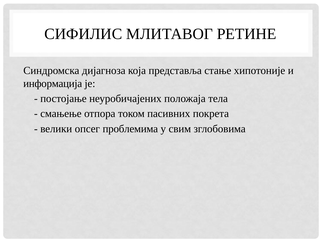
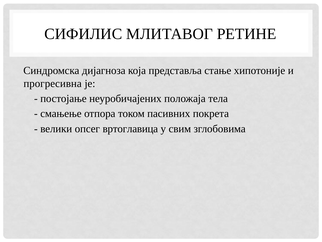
информација: информација -> прогресивна
проблемима: проблемима -> вртоглавица
